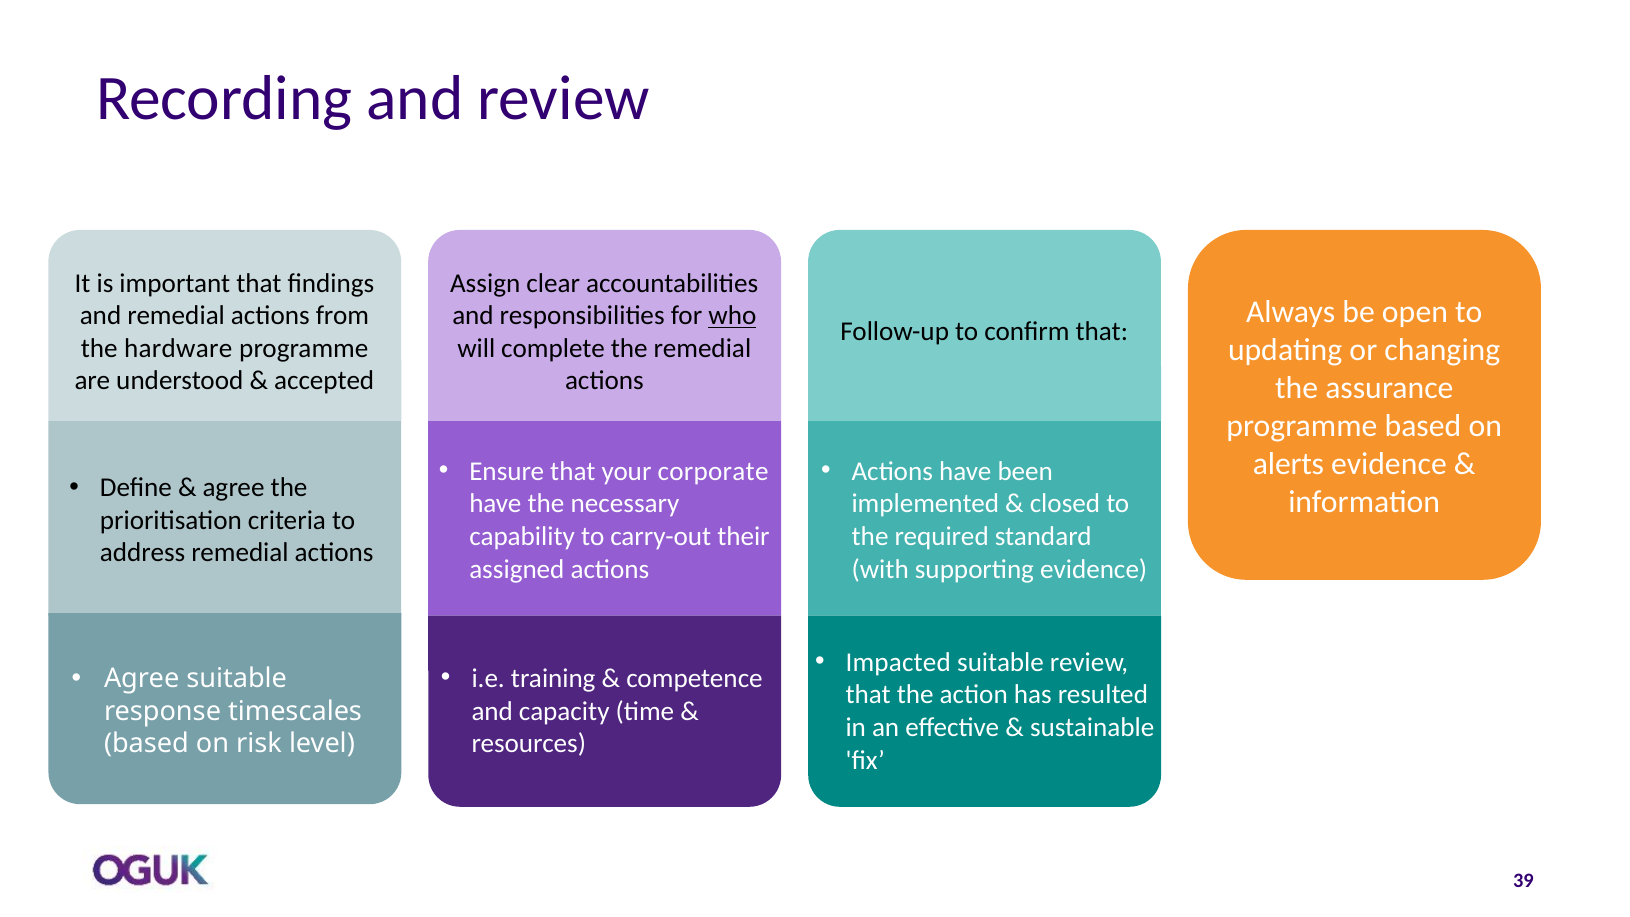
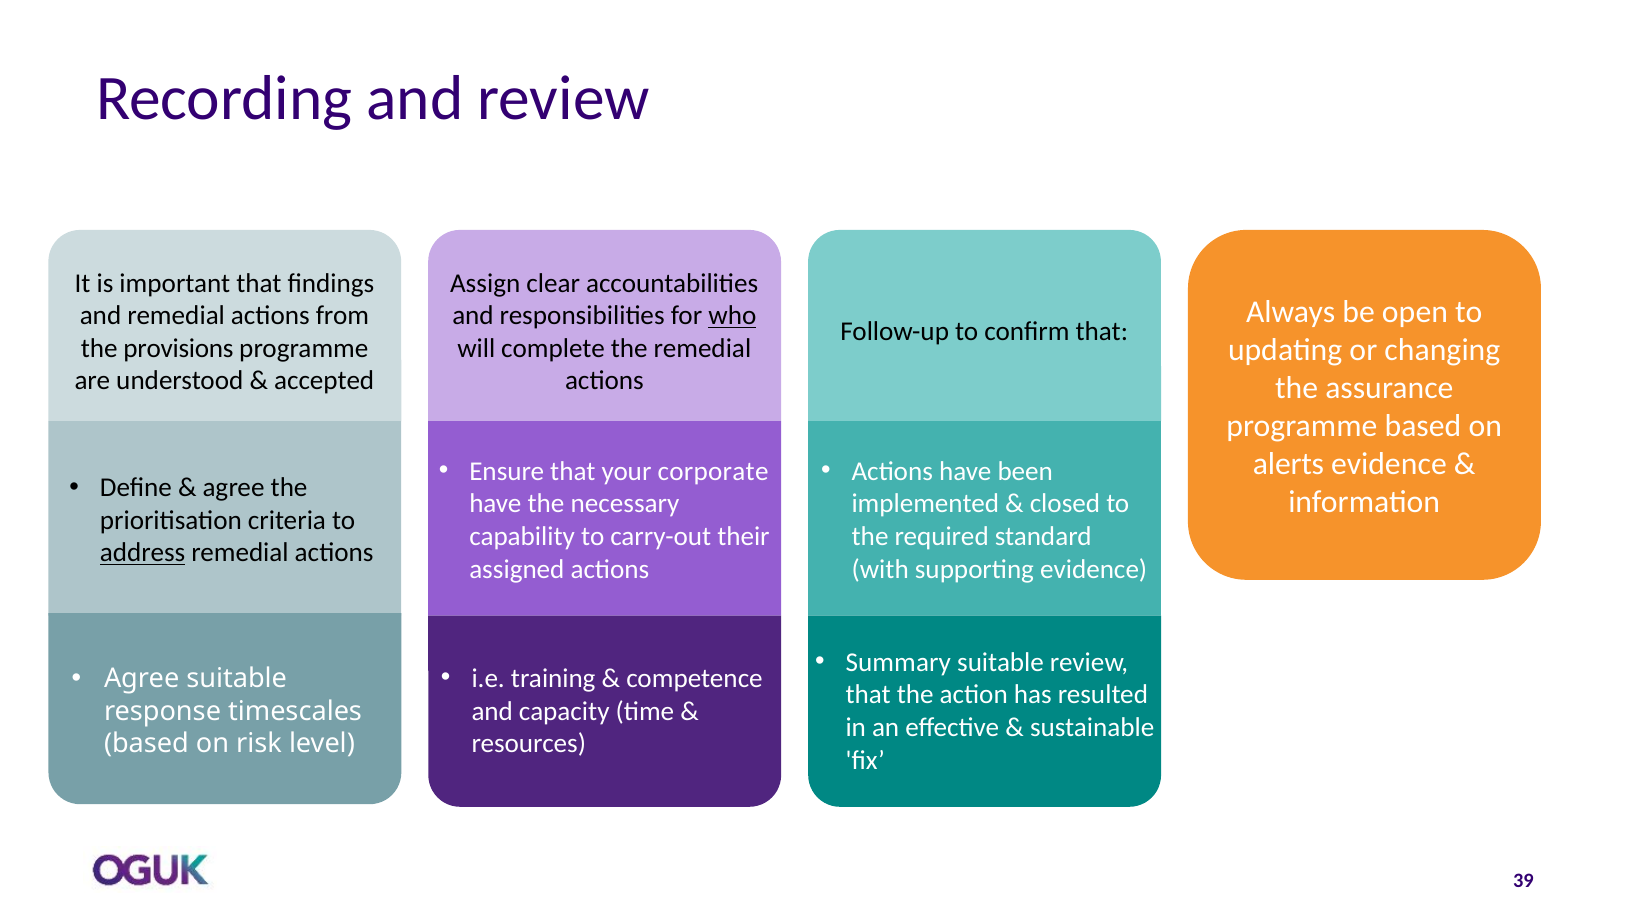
hardware: hardware -> provisions
address underline: none -> present
Impacted: Impacted -> Summary
